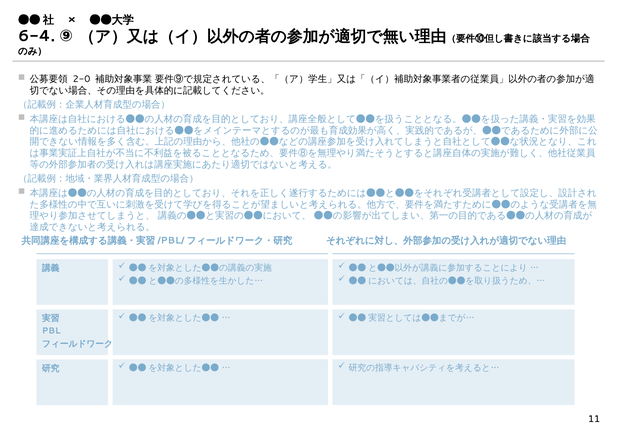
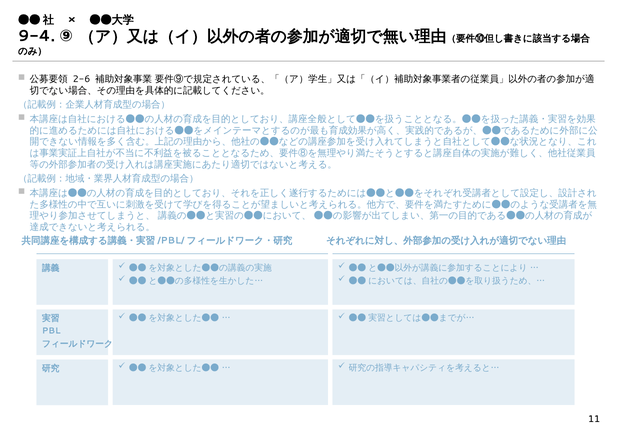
6-4: 6-4 -> 9-4
2-0: 2-0 -> 2-6
